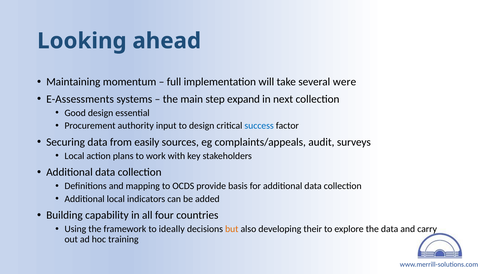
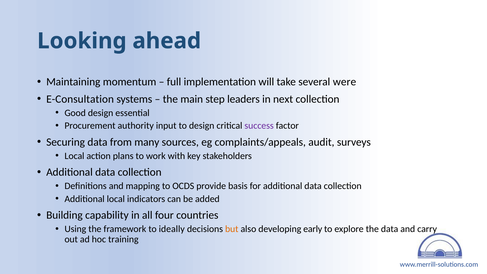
E-Assessments: E-Assessments -> E-Consultation
expand: expand -> leaders
success colour: blue -> purple
easily: easily -> many
their: their -> early
